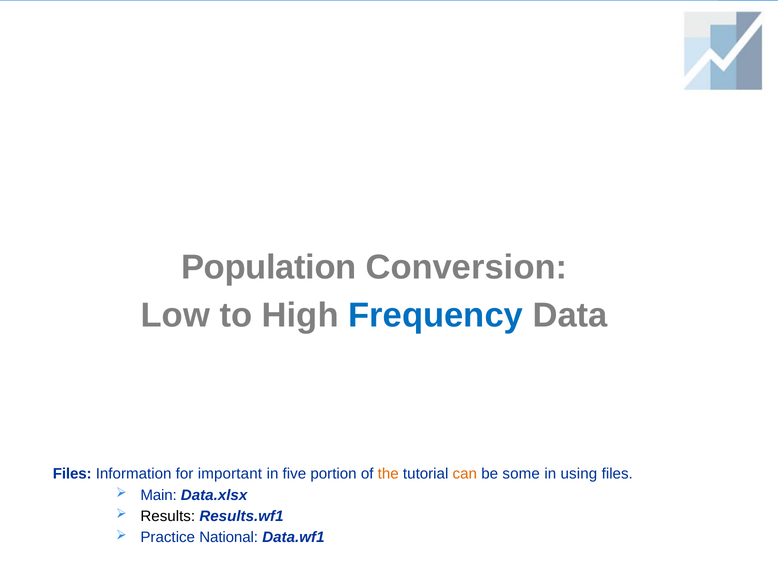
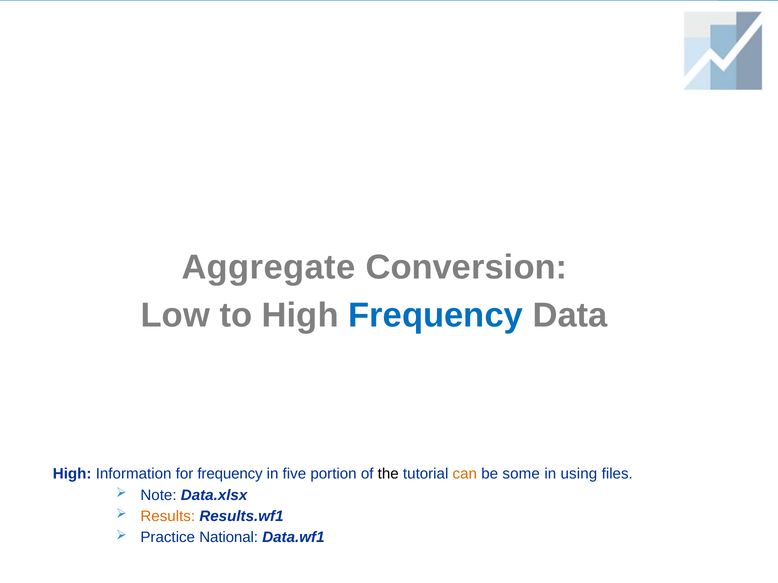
Population: Population -> Aggregate
Files at (72, 474): Files -> High
for important: important -> frequency
the colour: orange -> black
Main: Main -> Note
Results colour: black -> orange
